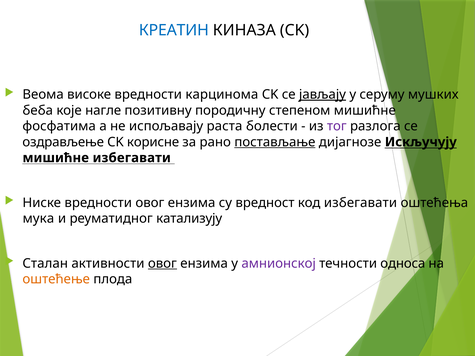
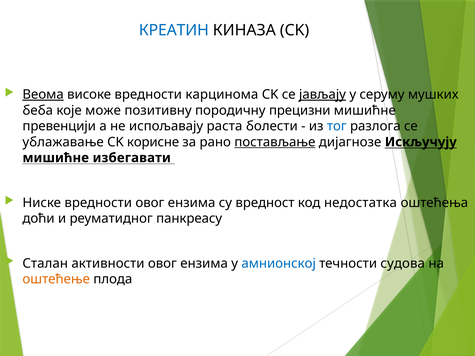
Веома underline: none -> present
нагле: нагле -> може
степеном: степеном -> прецизни
фосфатима: фосфатима -> превенцији
тог colour: purple -> blue
оздрављење: оздрављење -> ублажавање
код избегавати: избегавати -> недостатка
мука: мука -> доћи
катализују: катализују -> панкреасу
овог at (162, 264) underline: present -> none
амнионској colour: purple -> blue
односа: односа -> судова
